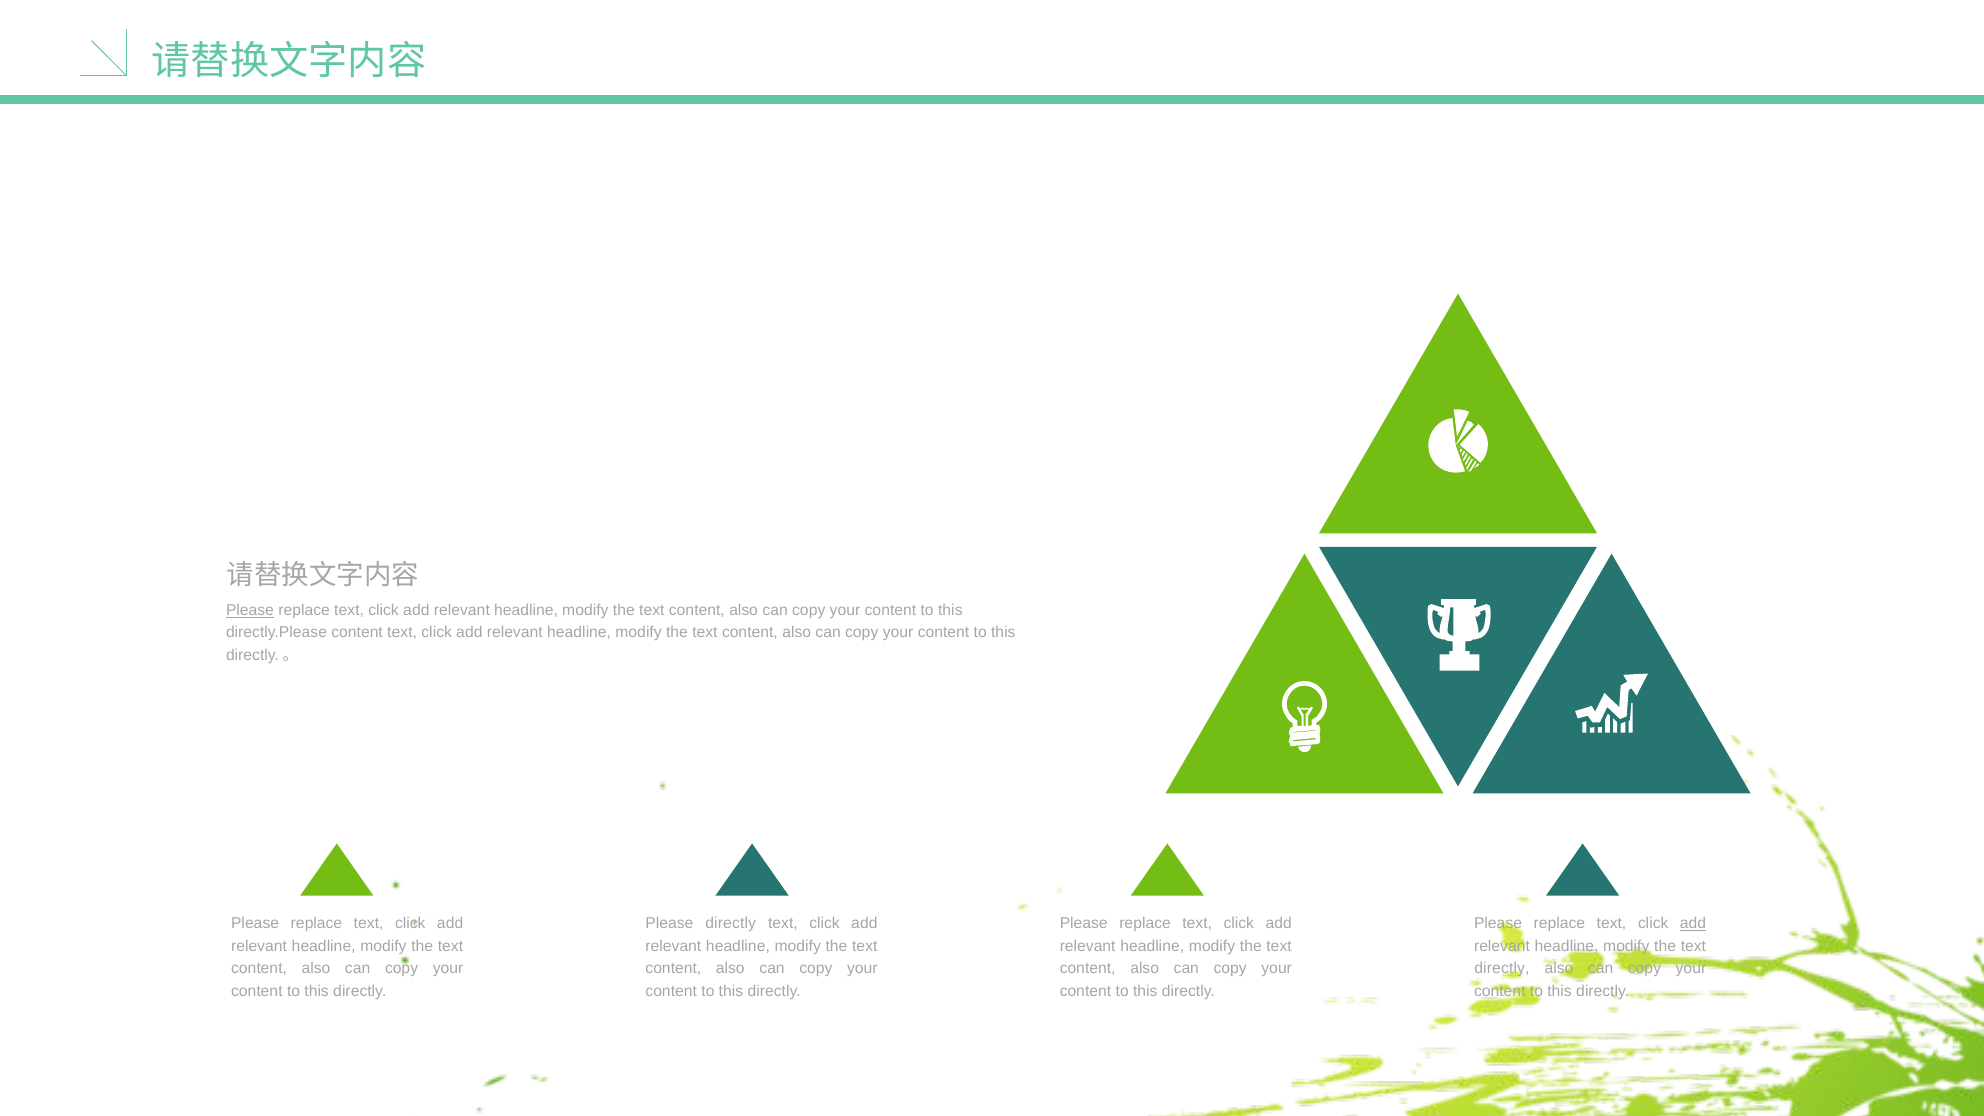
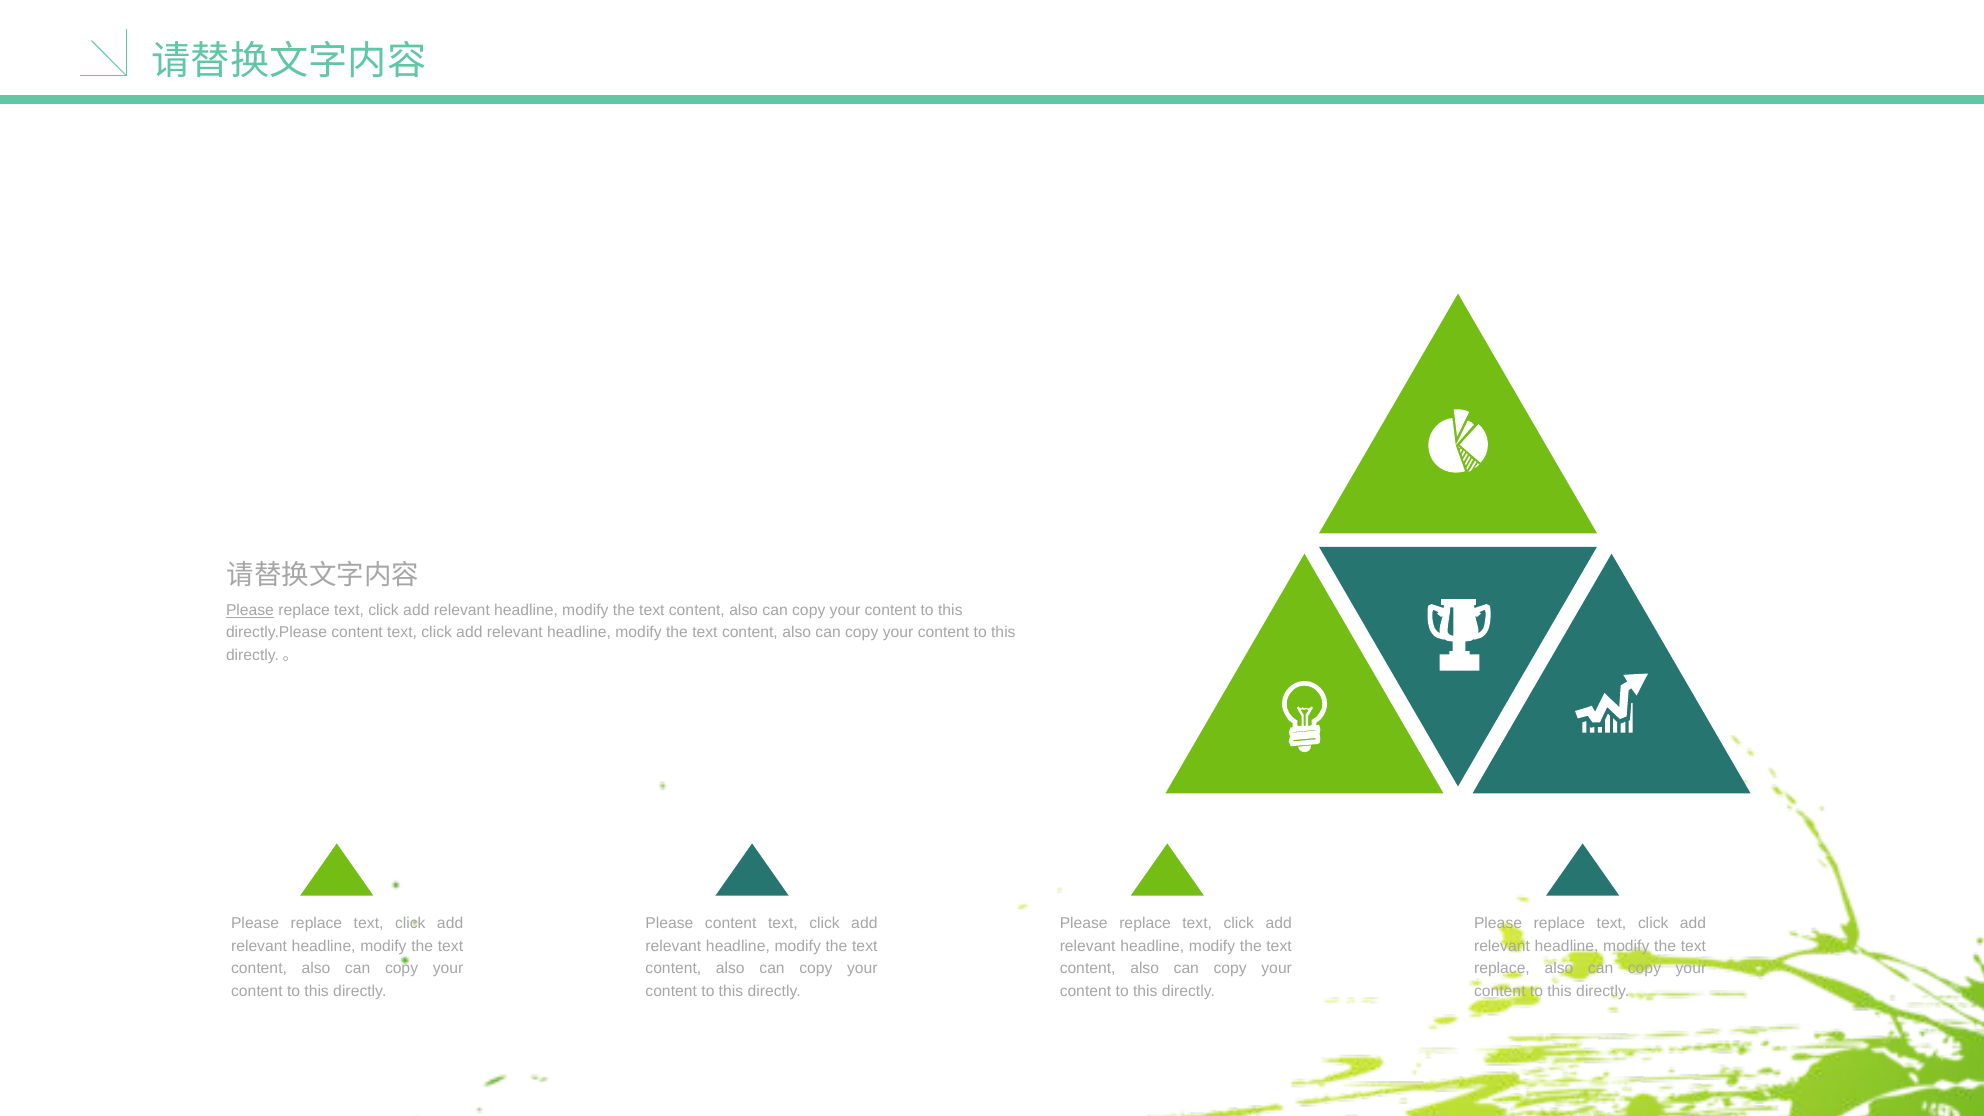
Please directly: directly -> content
add at (1693, 924) underline: present -> none
directly at (1502, 969): directly -> replace
